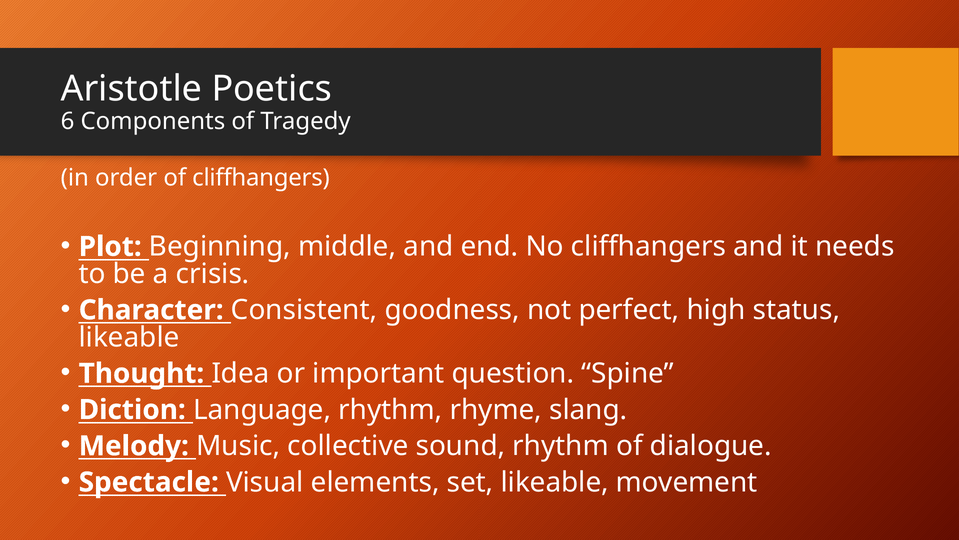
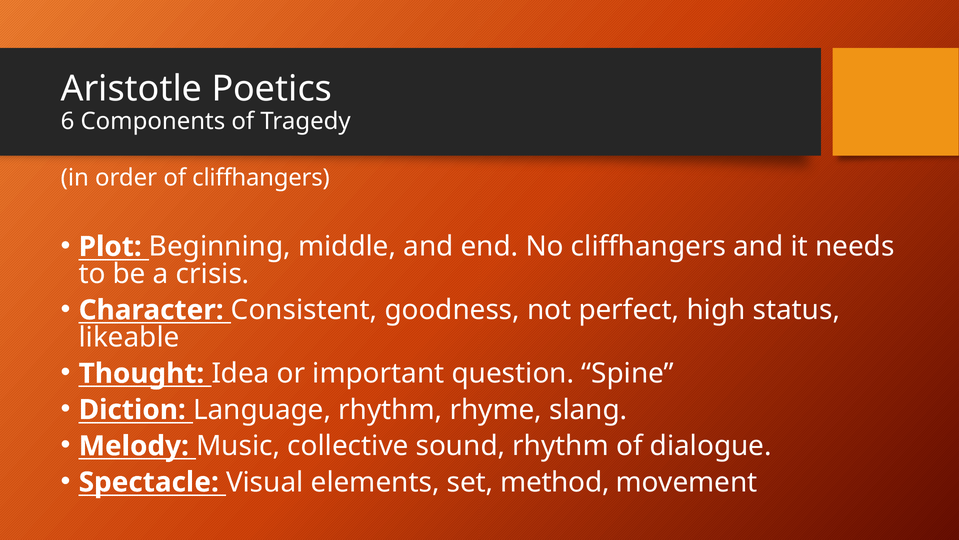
set likeable: likeable -> method
